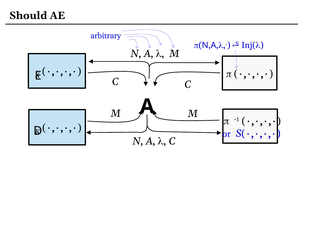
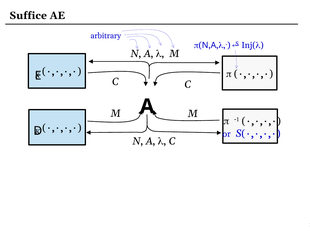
Should: Should -> Suffice
